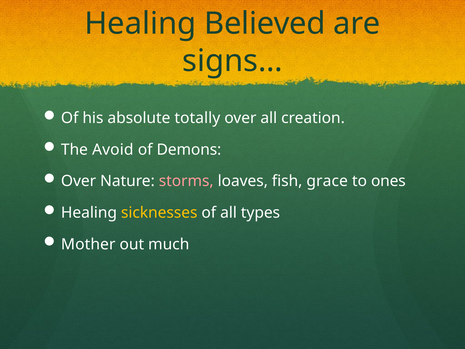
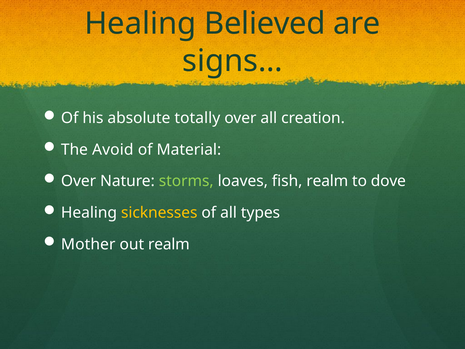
Demons: Demons -> Material
storms colour: pink -> light green
fish grace: grace -> realm
ones: ones -> dove
out much: much -> realm
